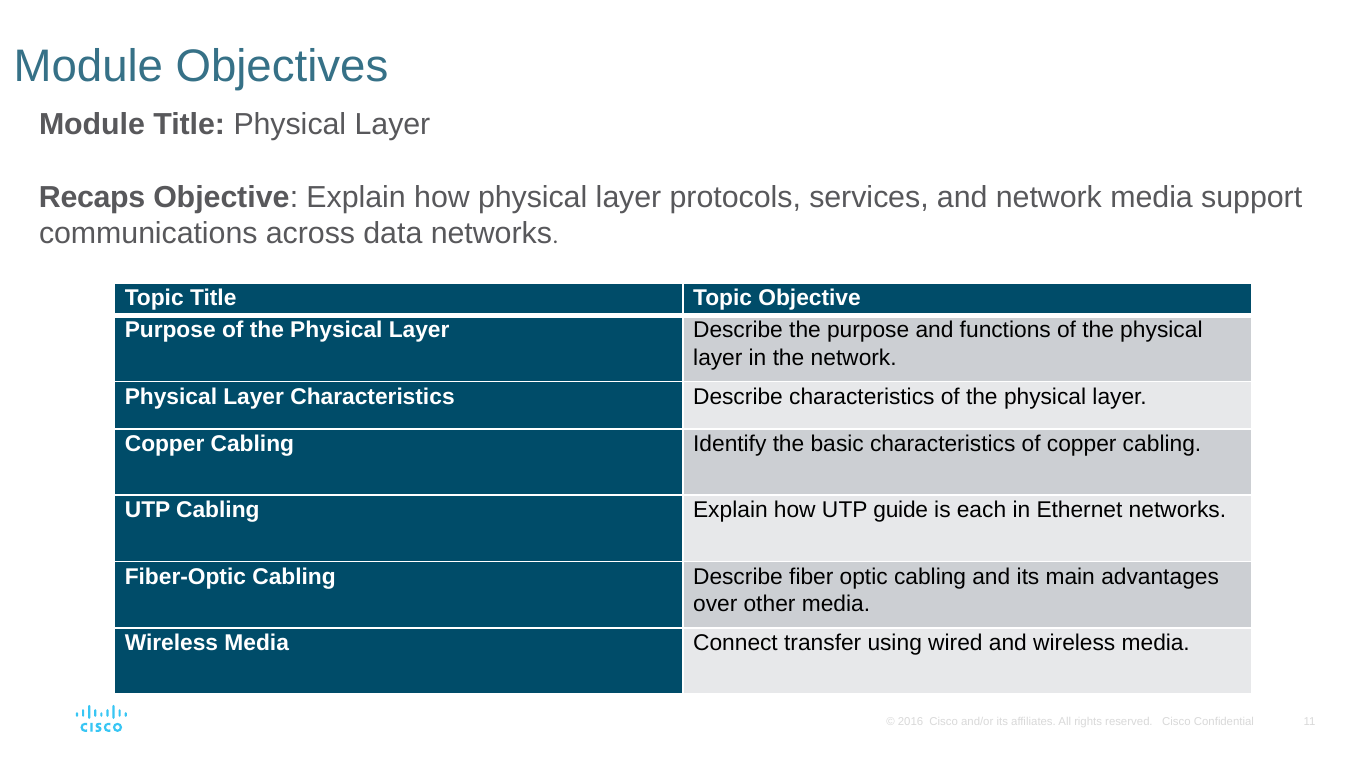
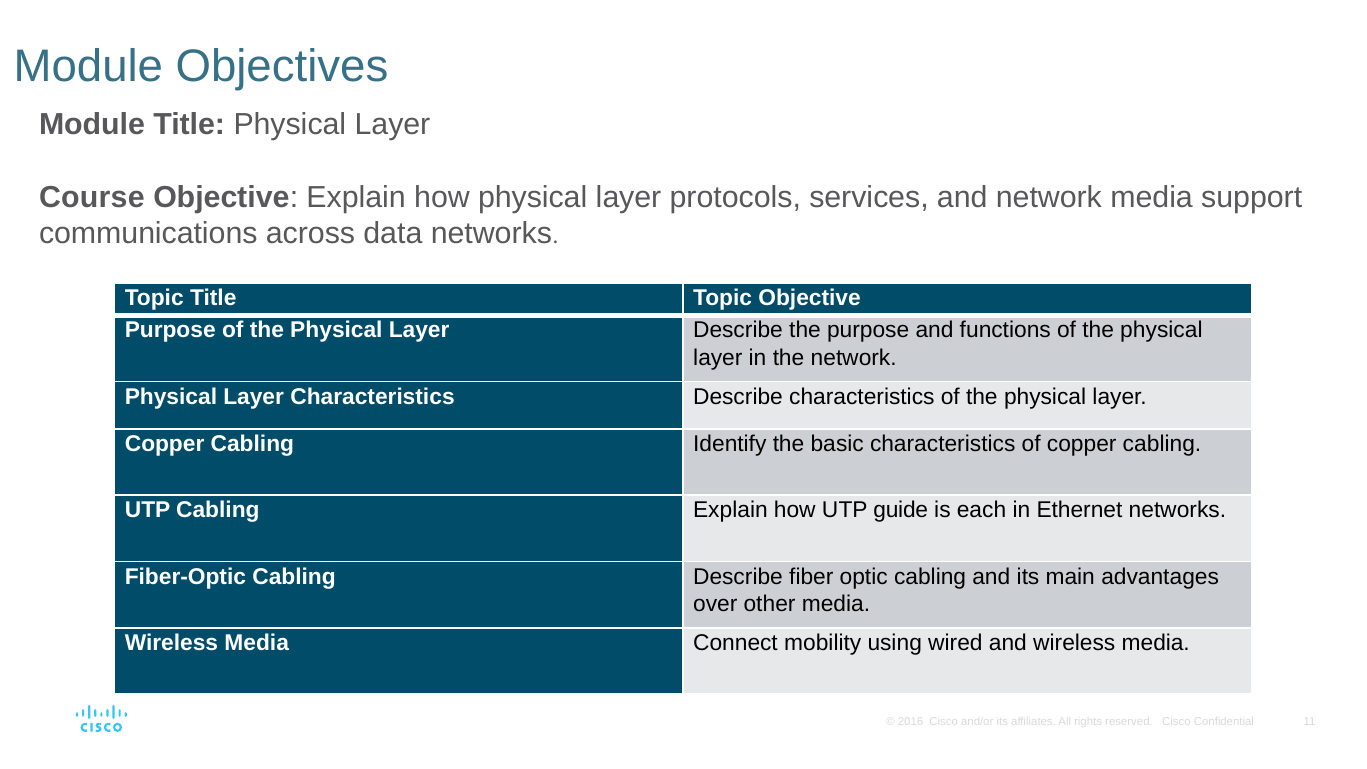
Recaps: Recaps -> Course
transfer: transfer -> mobility
